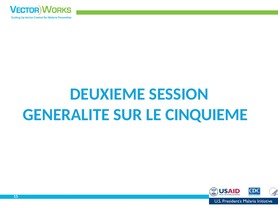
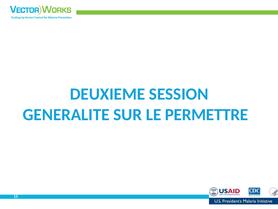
CINQUIEME: CINQUIEME -> PERMETTRE
